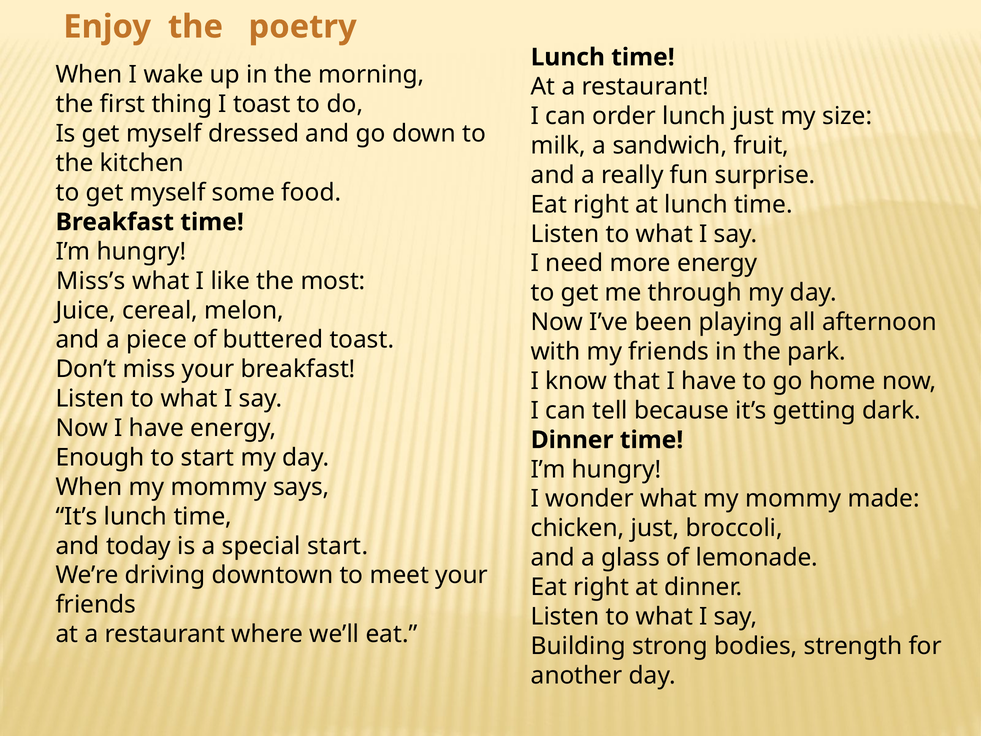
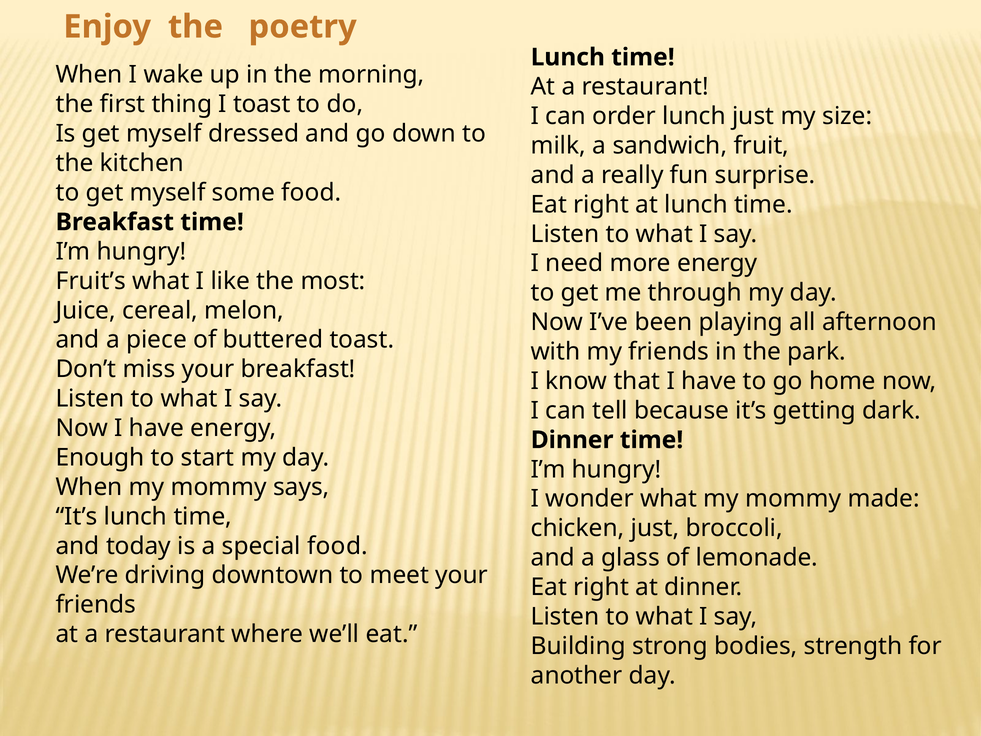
Miss’s: Miss’s -> Fruit’s
special start: start -> food
